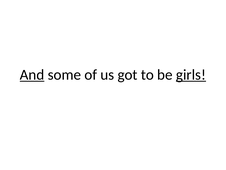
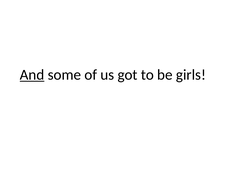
girls underline: present -> none
